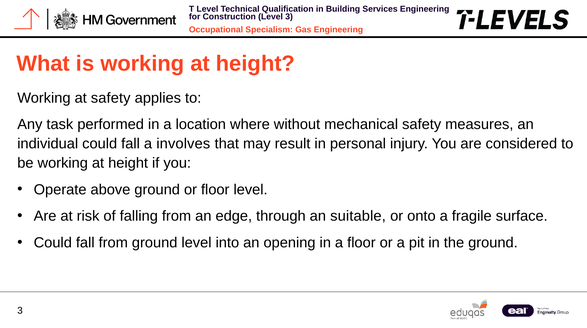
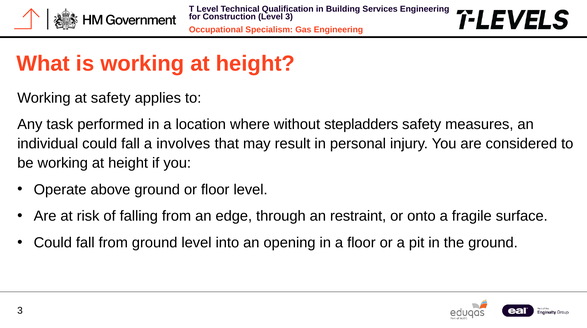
mechanical: mechanical -> stepladders
suitable: suitable -> restraint
